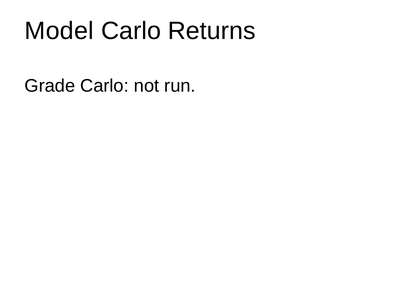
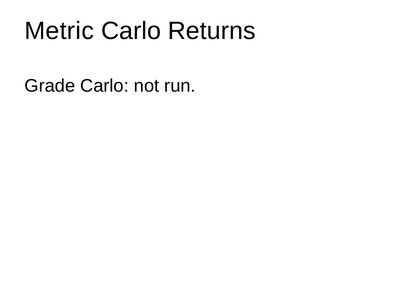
Model: Model -> Metric
